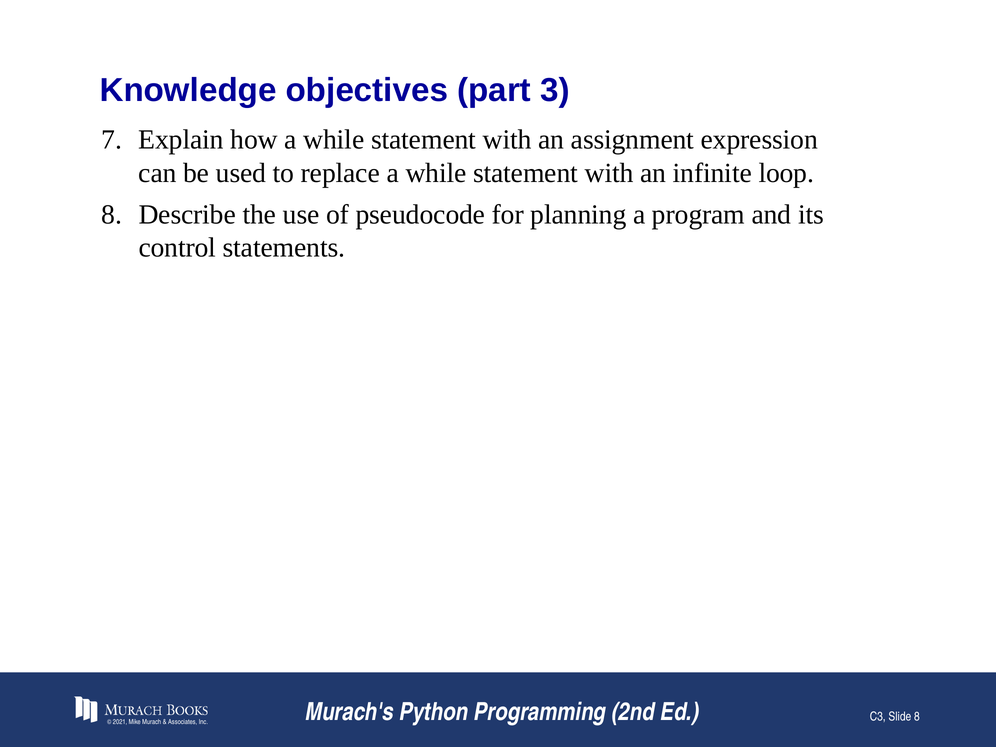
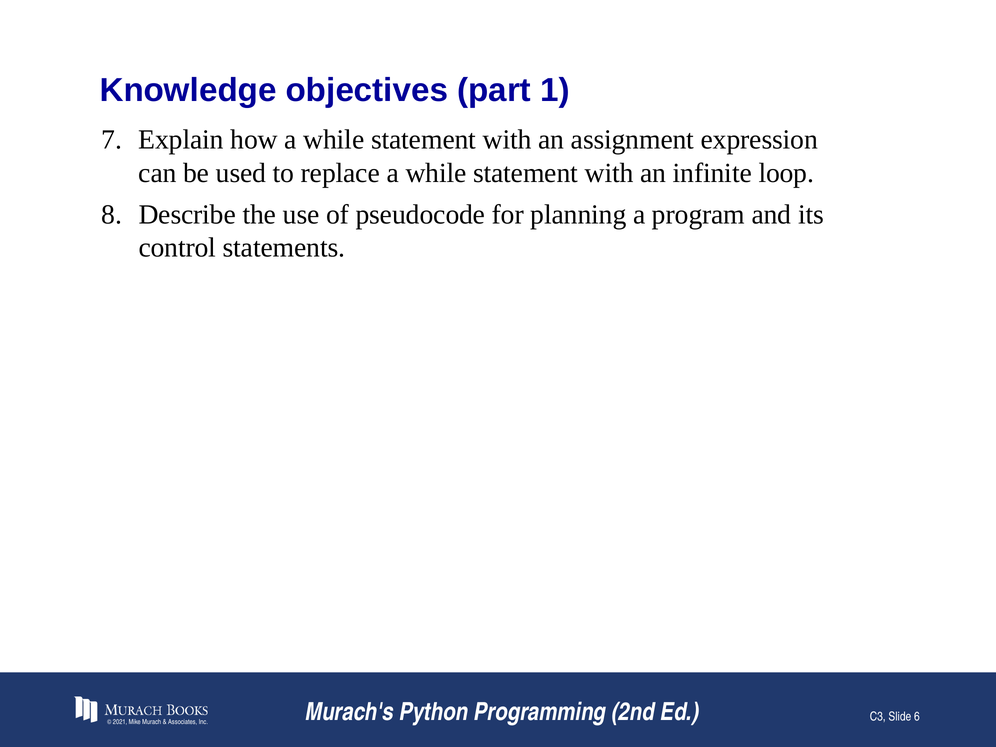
3: 3 -> 1
Slide 8: 8 -> 6
